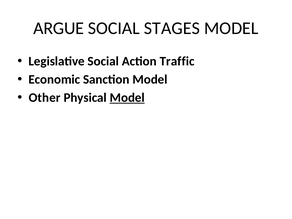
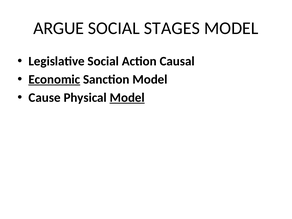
Traffic: Traffic -> Causal
Economic underline: none -> present
Other: Other -> Cause
